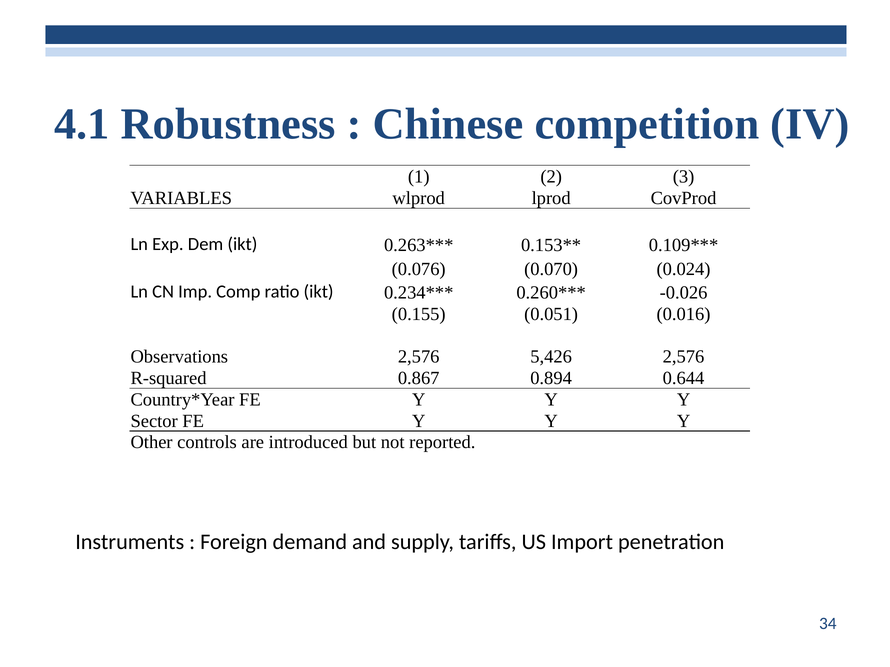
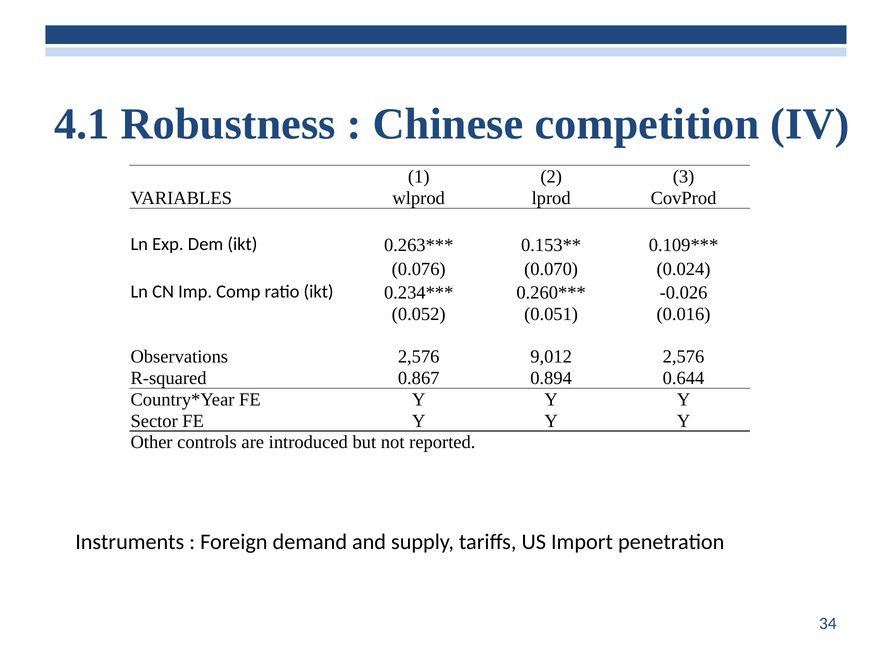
0.155: 0.155 -> 0.052
5,426: 5,426 -> 9,012
